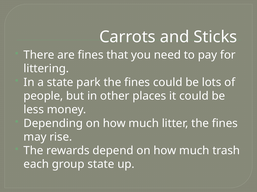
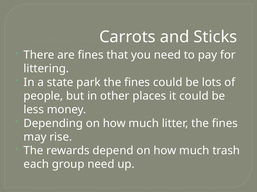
group state: state -> need
